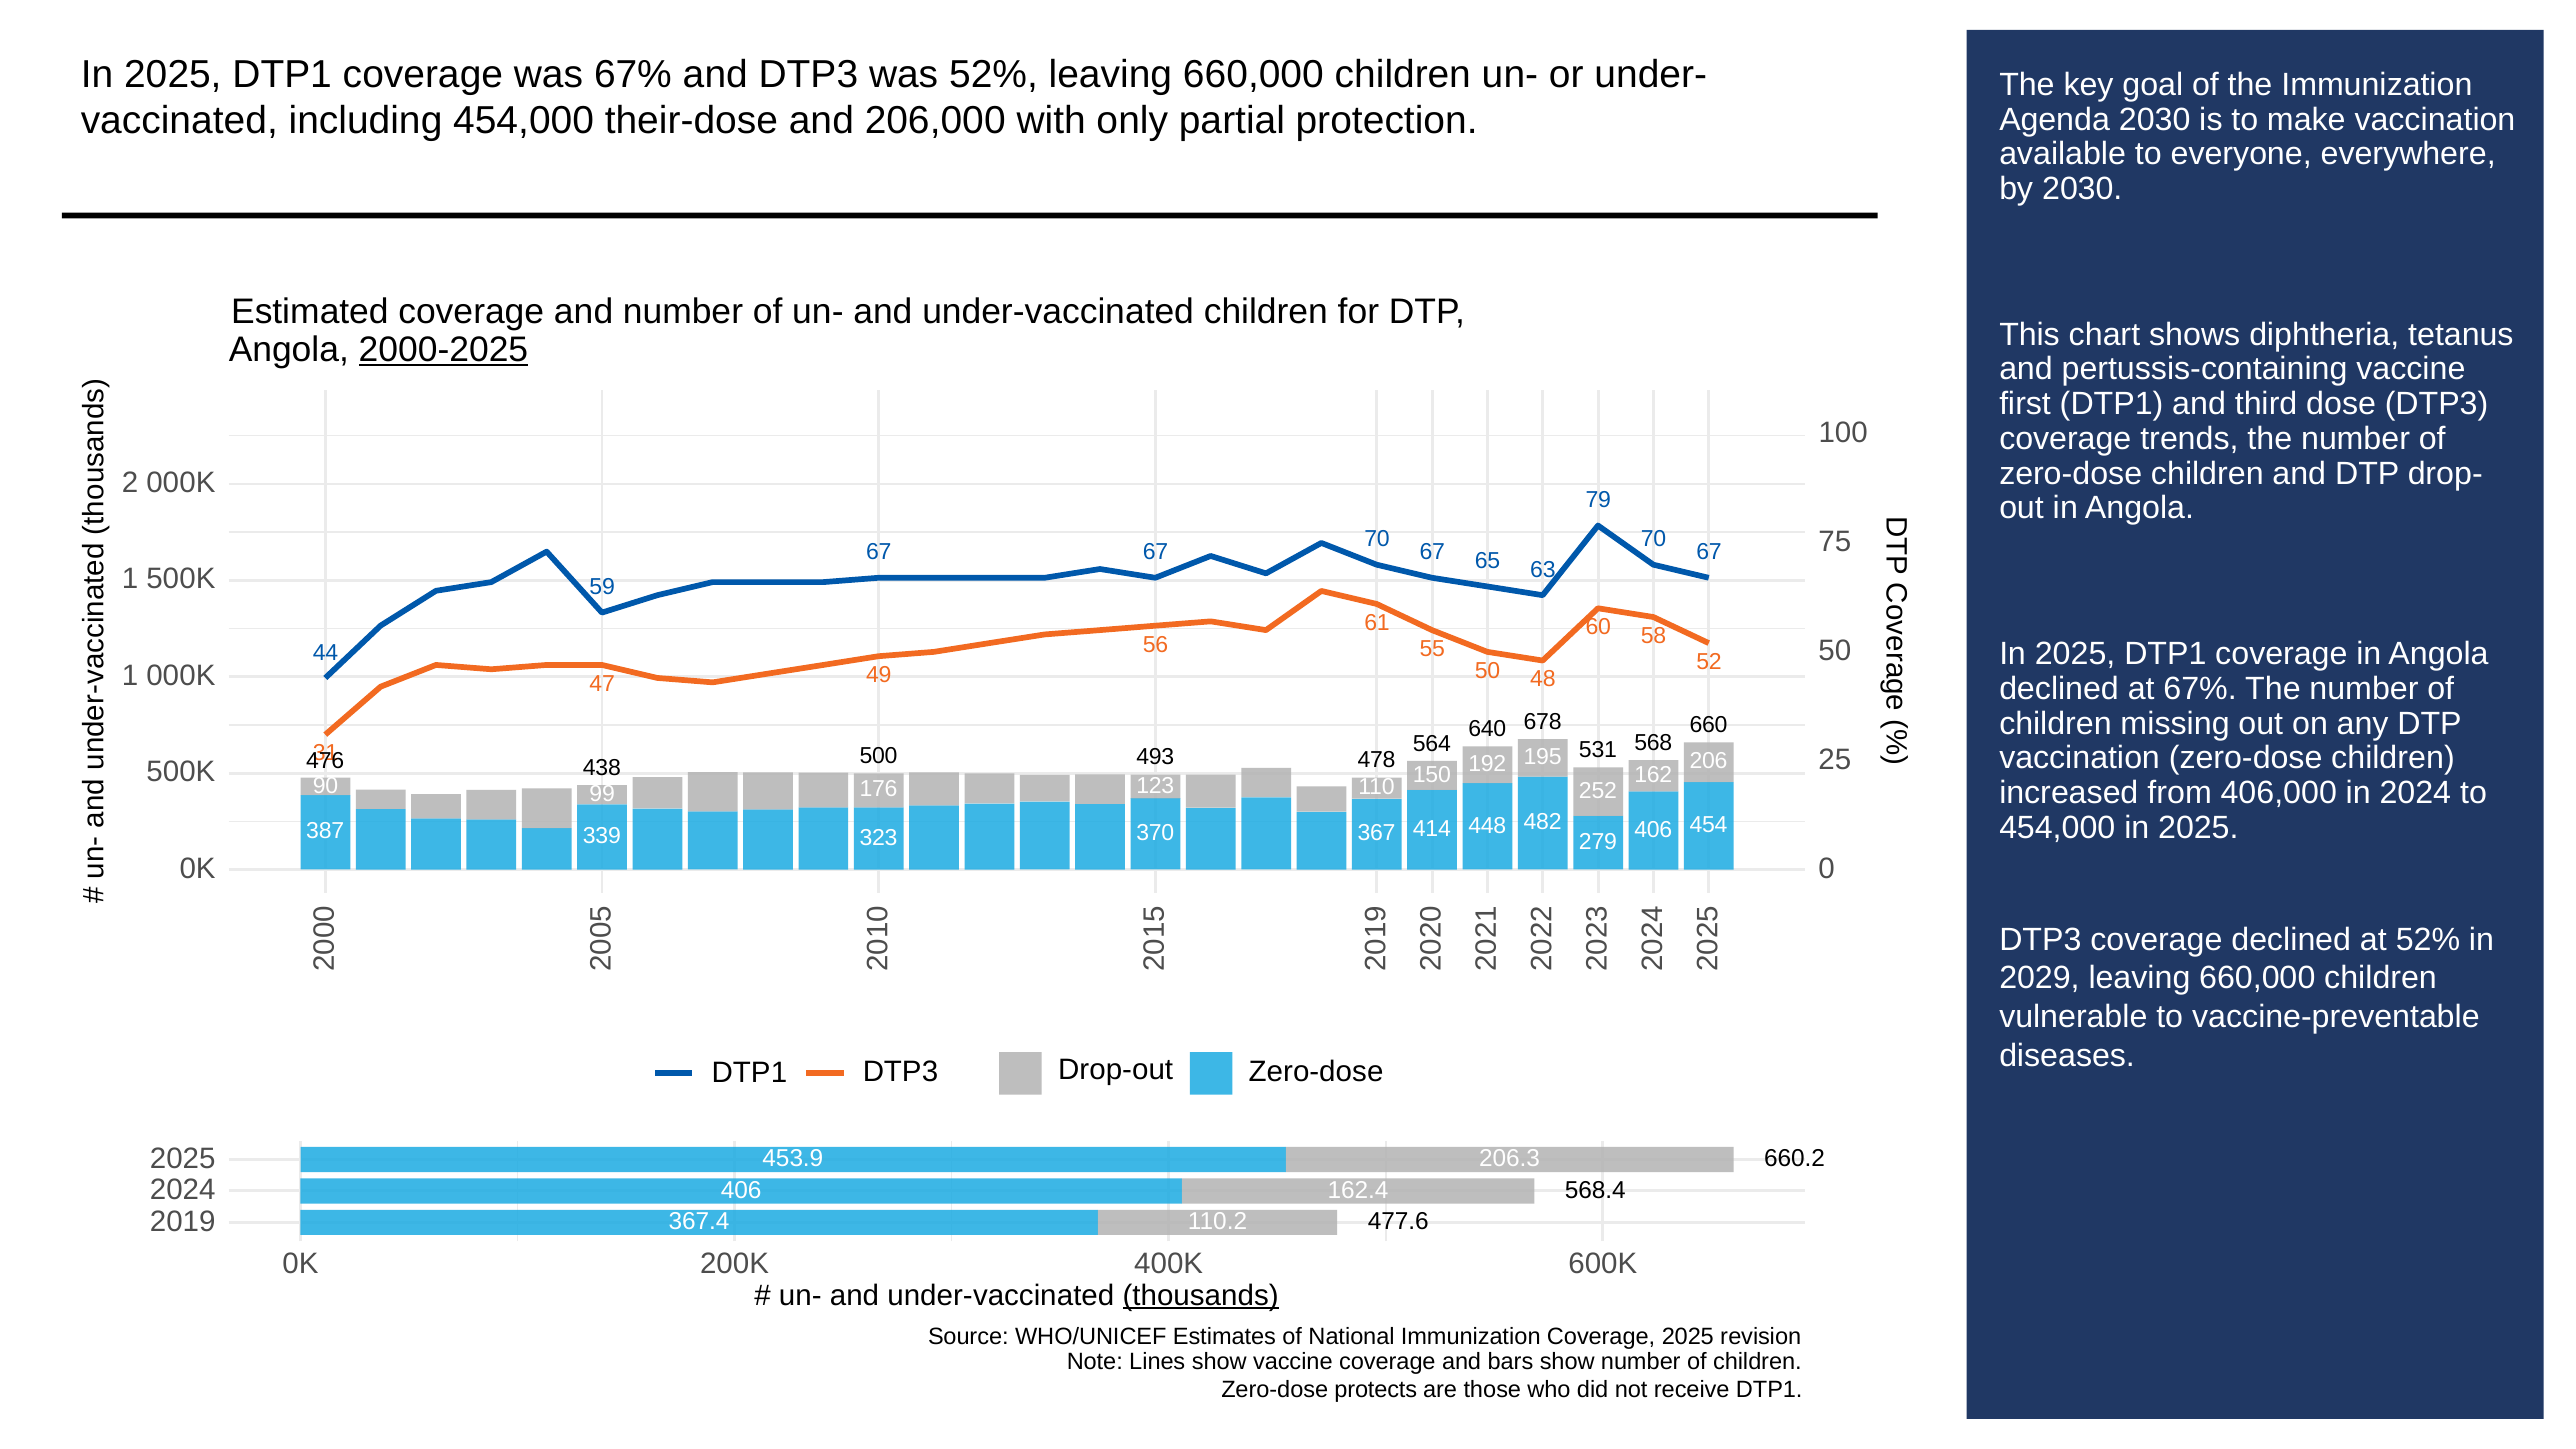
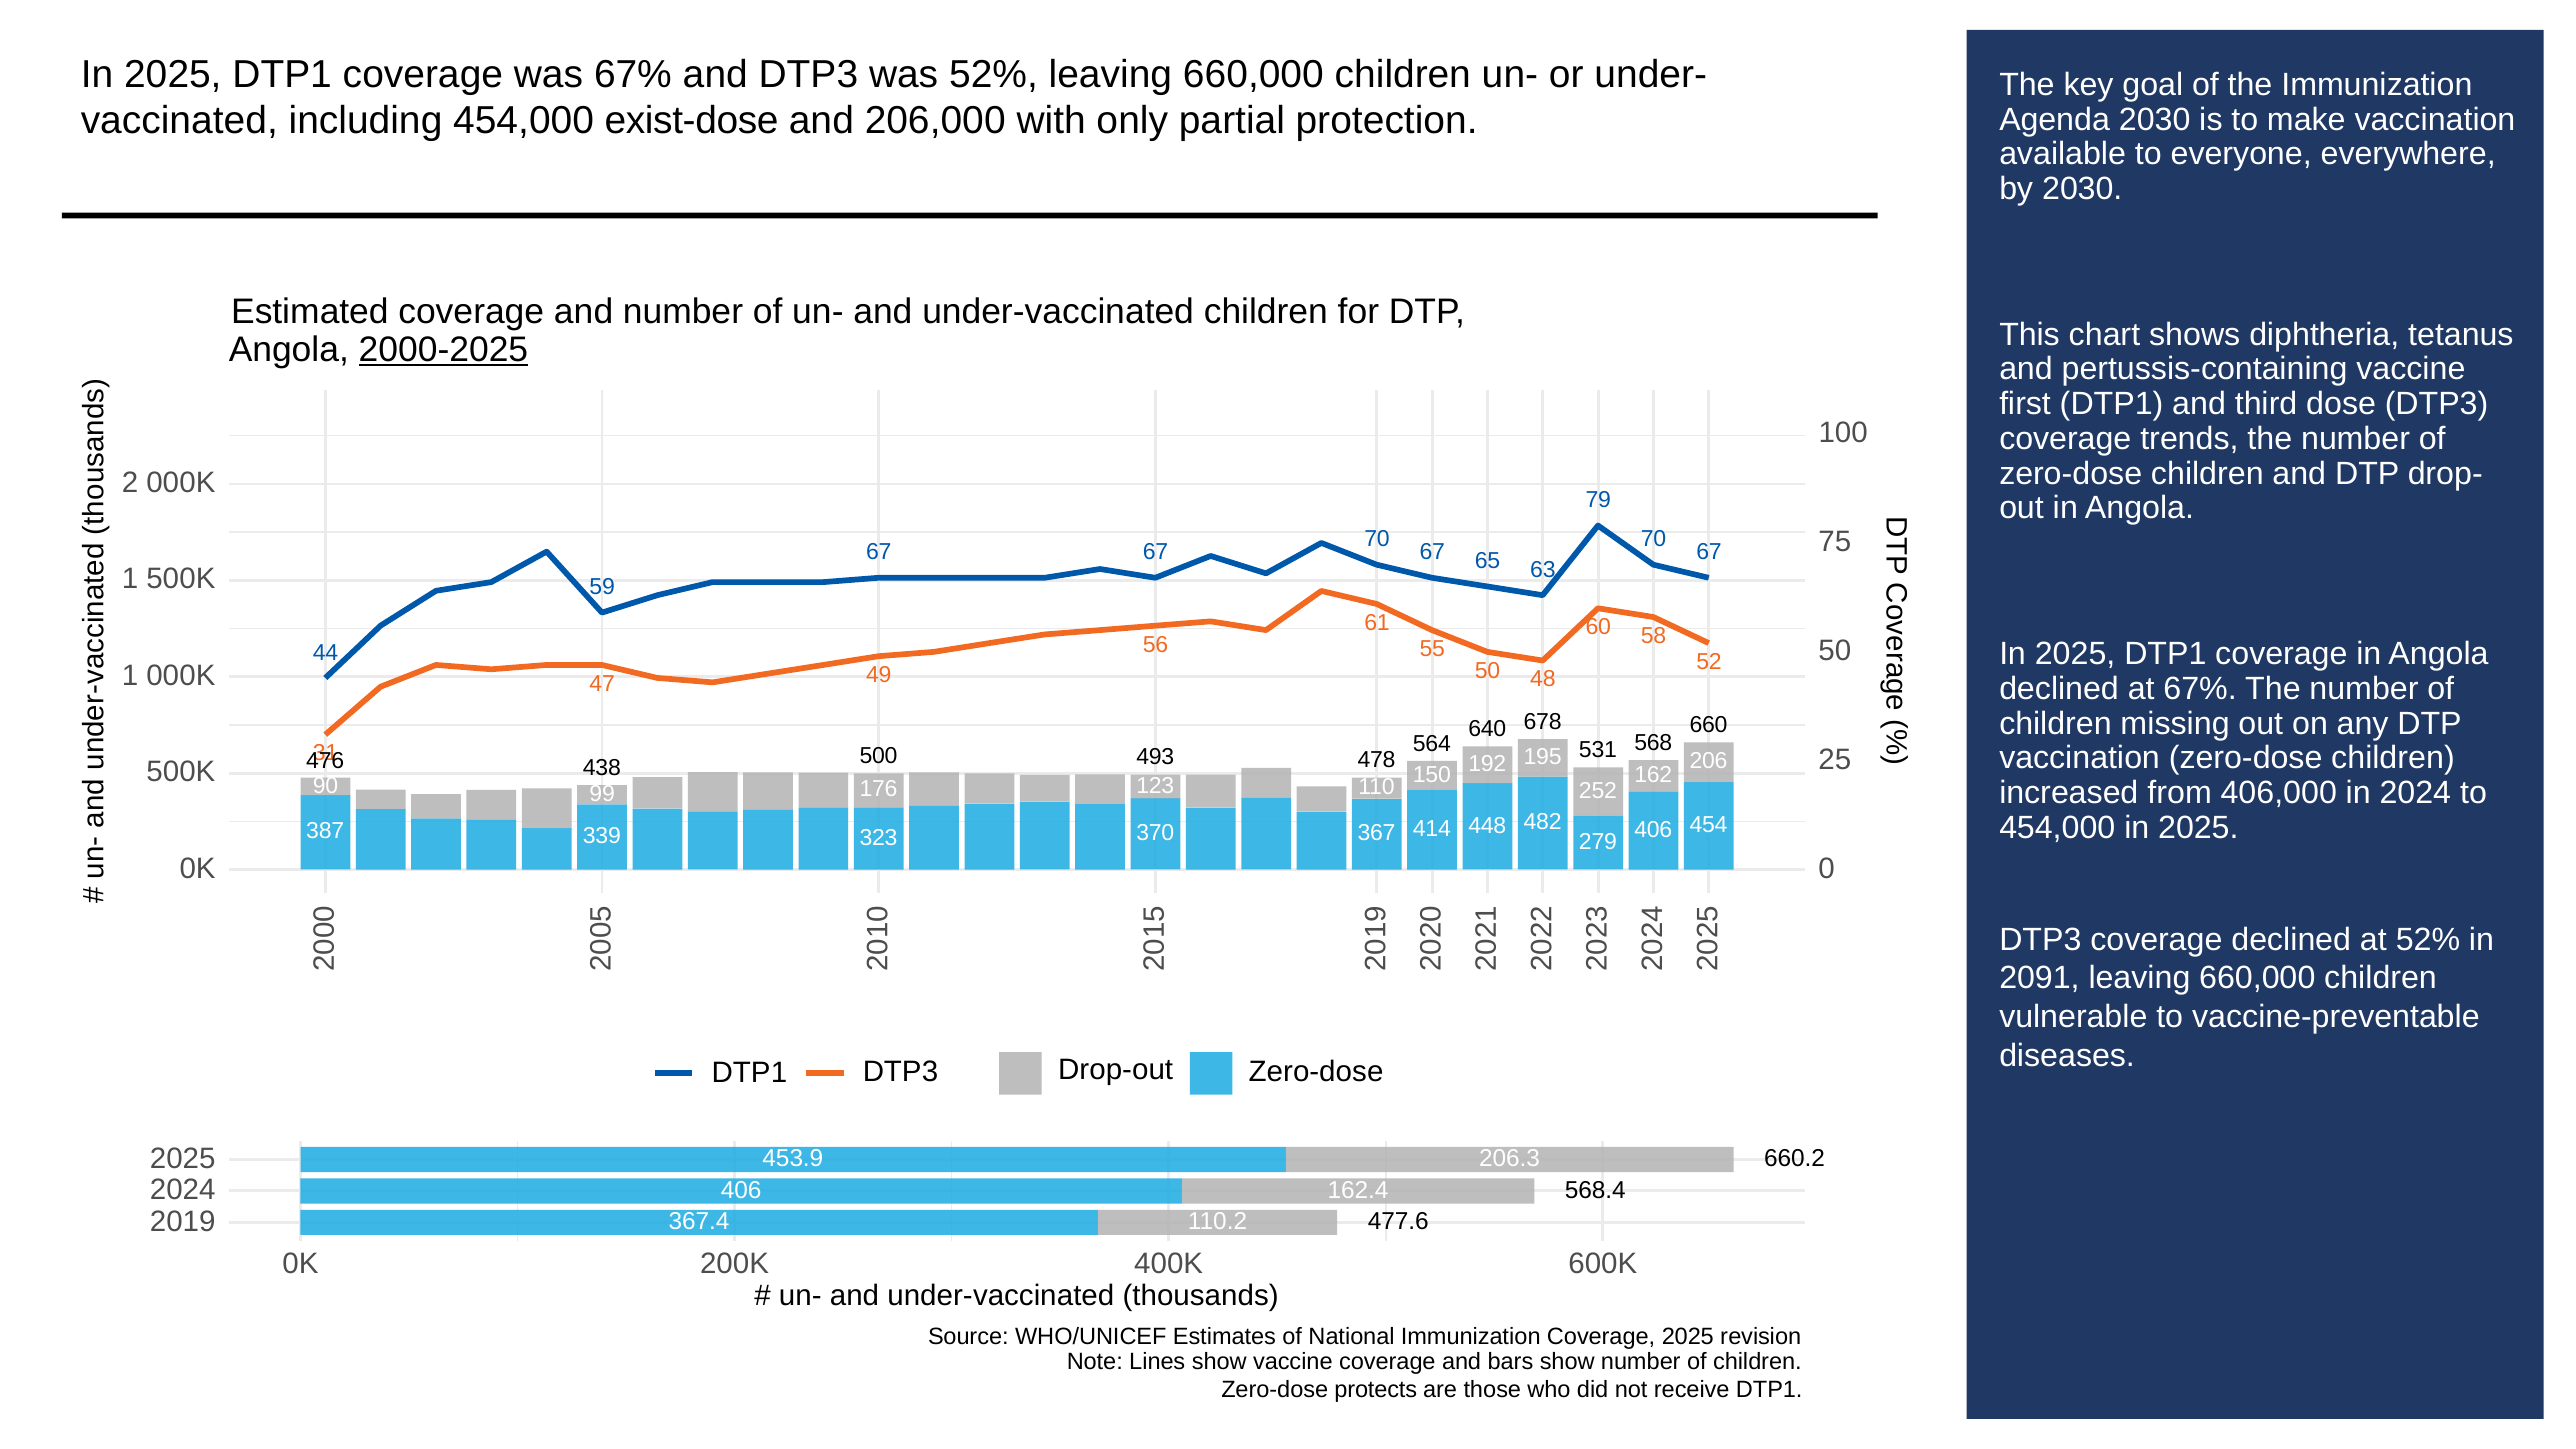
their-dose: their-dose -> exist-dose
2029: 2029 -> 2091
thousands underline: present -> none
